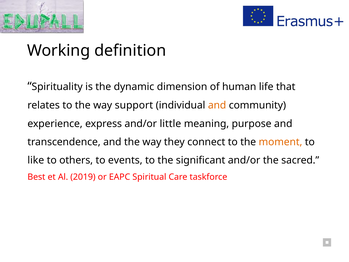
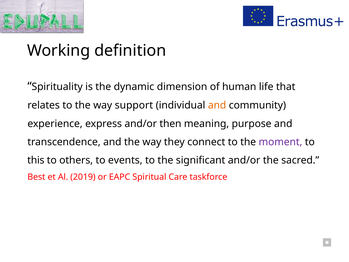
little: little -> then
moment colour: orange -> purple
like: like -> this
